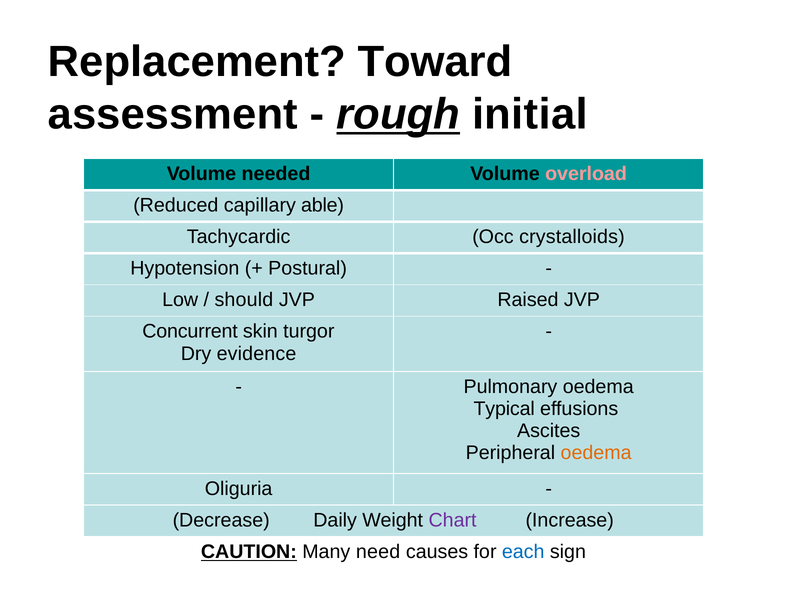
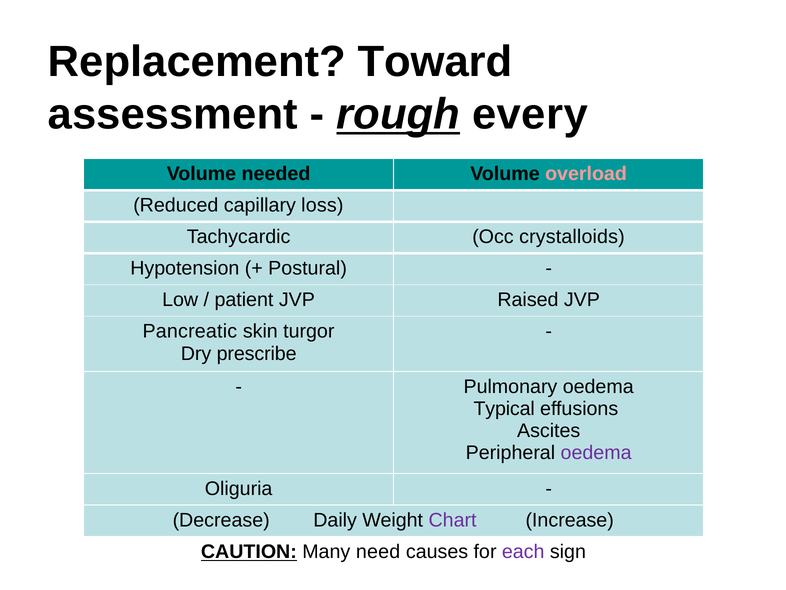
initial: initial -> every
able: able -> loss
should: should -> patient
Concurrent: Concurrent -> Pancreatic
evidence: evidence -> prescribe
oedema at (596, 452) colour: orange -> purple
each colour: blue -> purple
